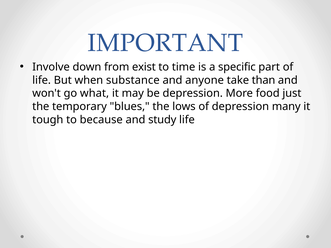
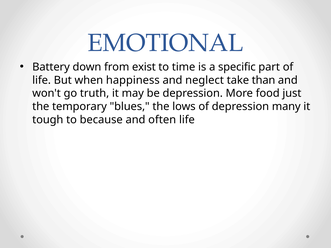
IMPORTANT: IMPORTANT -> EMOTIONAL
Involve: Involve -> Battery
substance: substance -> happiness
anyone: anyone -> neglect
what: what -> truth
study: study -> often
